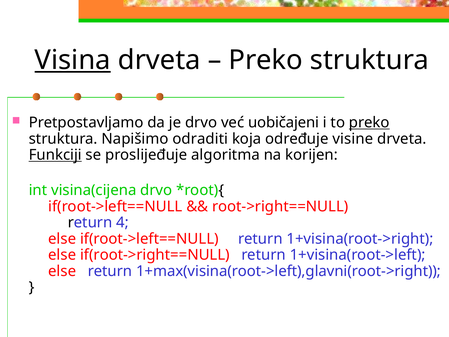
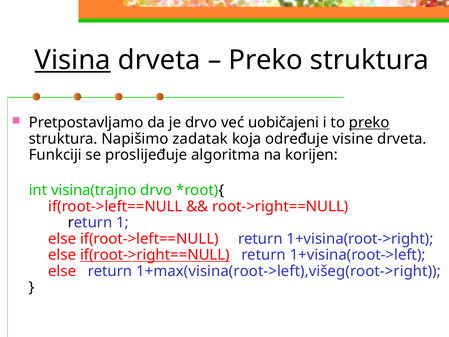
odraditi: odraditi -> zadatak
Funkciji underline: present -> none
visina(cijena: visina(cijena -> visina(trajno
4: 4 -> 1
if(root->right==NULL underline: none -> present
1+max(visina(root->left),glavni(root->right: 1+max(visina(root->left),glavni(root->right -> 1+max(visina(root->left),višeg(root->right
